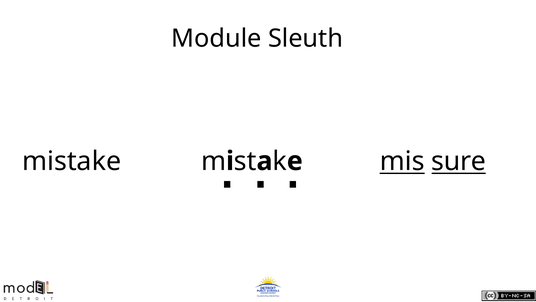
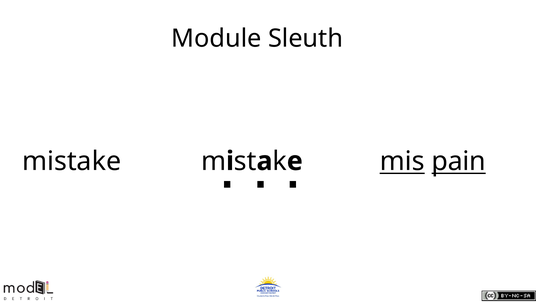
sure: sure -> pain
